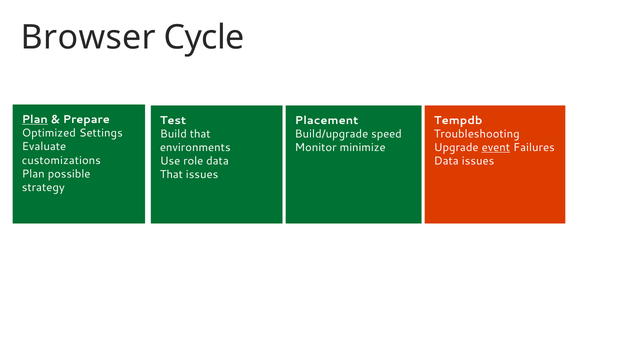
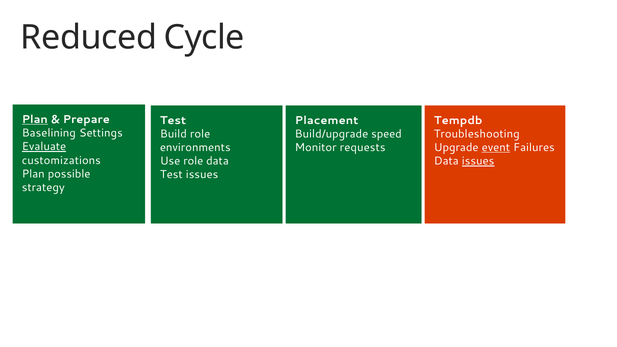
Browser: Browser -> Reduced
Optimized: Optimized -> Baselining
Build that: that -> role
Evaluate underline: none -> present
minimize: minimize -> requests
issues at (478, 161) underline: none -> present
That at (171, 175): That -> Test
